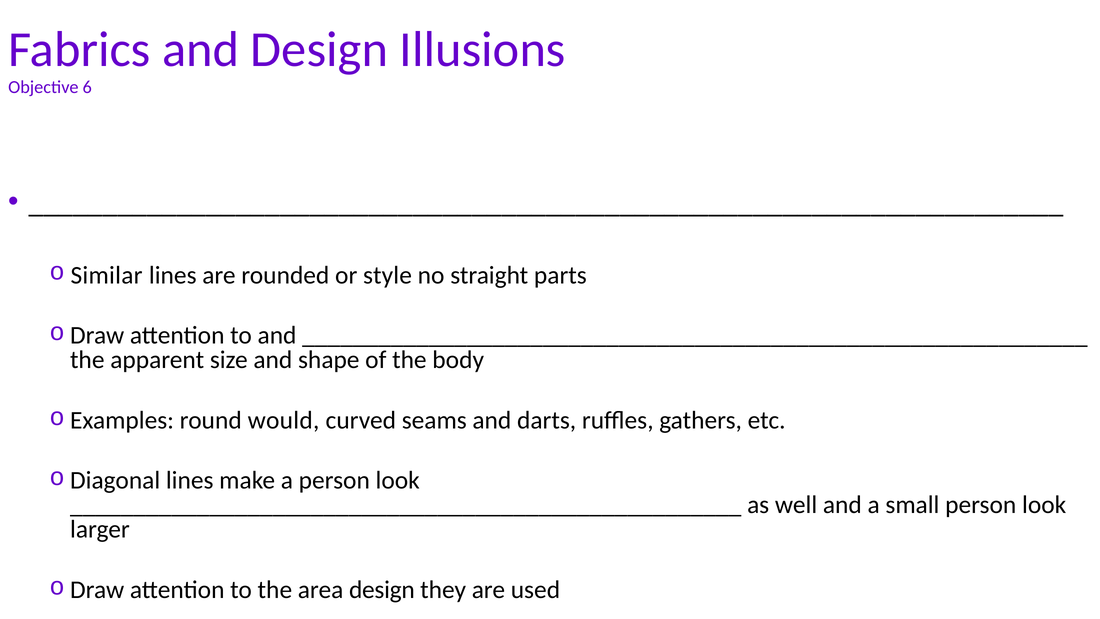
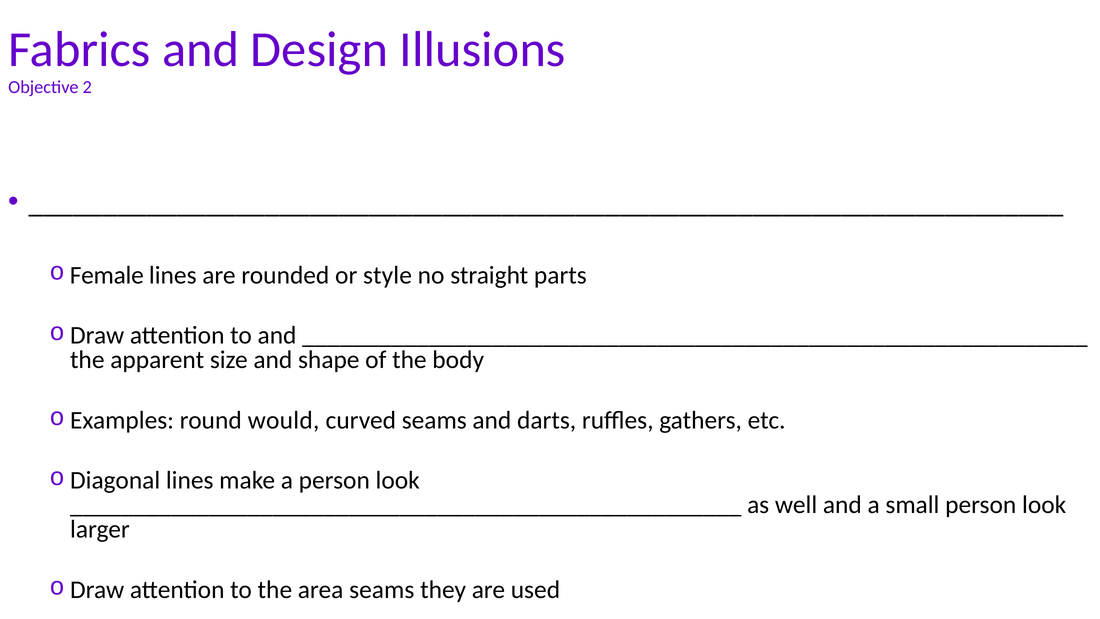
6: 6 -> 2
Similar: Similar -> Female
area design: design -> seams
